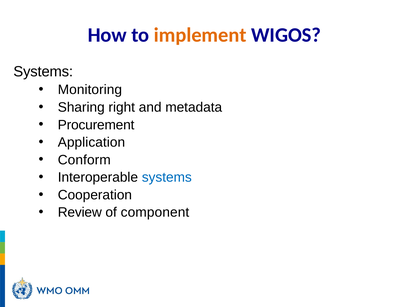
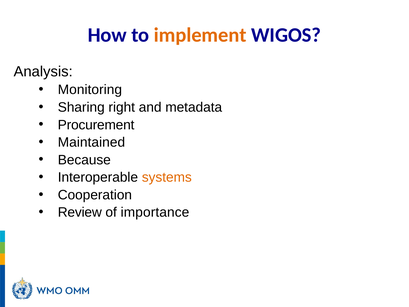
Systems at (43, 72): Systems -> Analysis
Application: Application -> Maintained
Conform: Conform -> Because
systems at (167, 177) colour: blue -> orange
component: component -> importance
